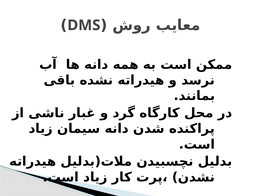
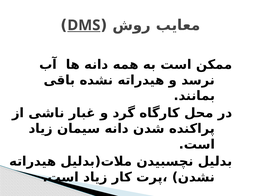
DMS underline: none -> present
